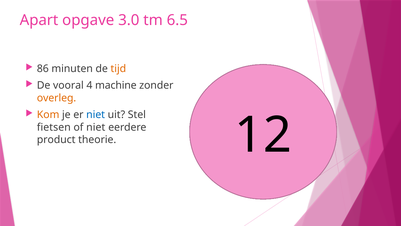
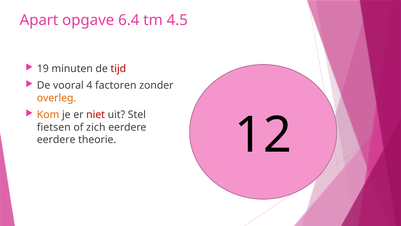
3.0: 3.0 -> 6.4
6.5: 6.5 -> 4.5
86: 86 -> 19
tijd colour: orange -> red
machine: machine -> factoren
niet at (96, 115) colour: blue -> red
of niet: niet -> zich
product at (56, 140): product -> eerdere
